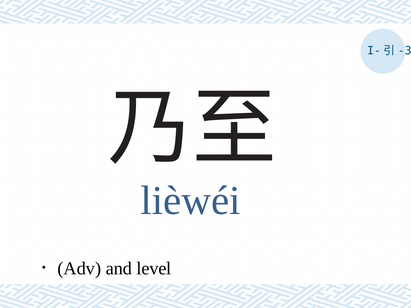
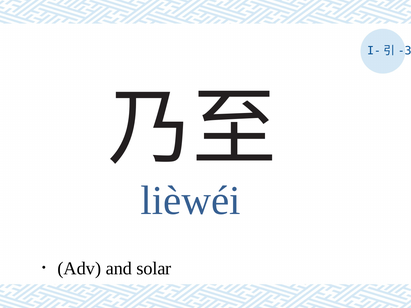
level: level -> solar
